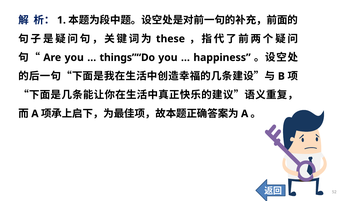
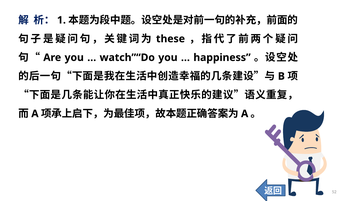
things”“Do: things”“Do -> watch”“Do
